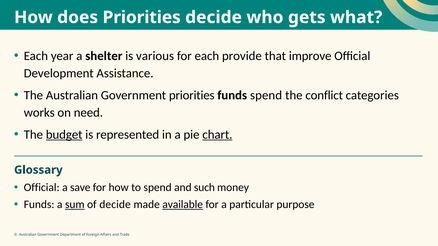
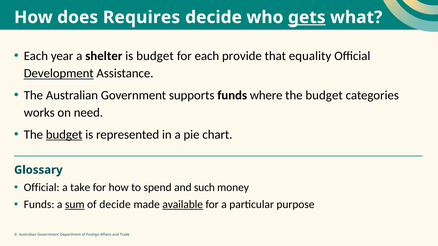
does Priorities: Priorities -> Requires
gets underline: none -> present
is various: various -> budget
improve: improve -> equality
Development underline: none -> present
Government priorities: priorities -> supports
funds spend: spend -> where
conflict at (324, 95): conflict -> budget
chart underline: present -> none
save: save -> take
